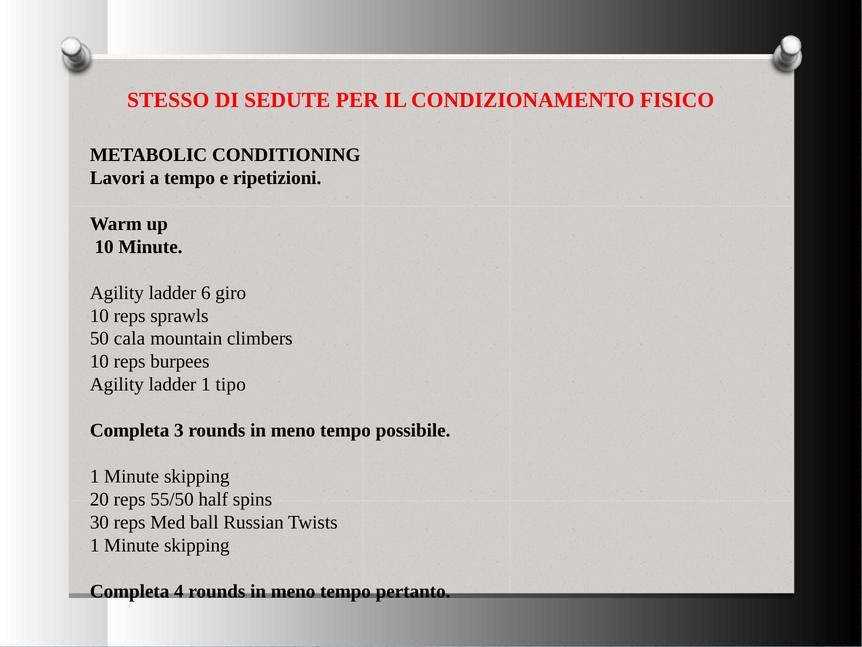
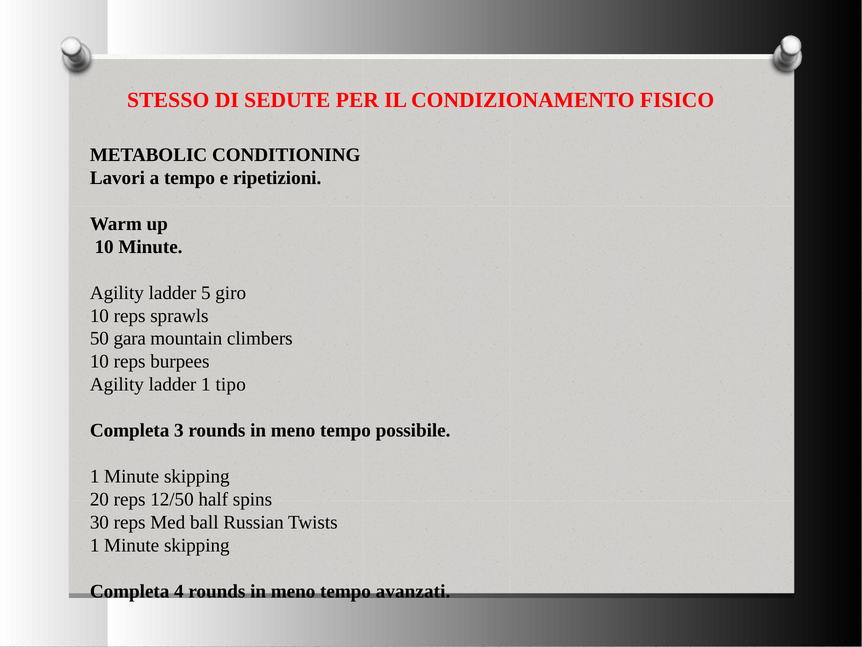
6: 6 -> 5
cala: cala -> gara
55/50: 55/50 -> 12/50
pertanto: pertanto -> avanzati
